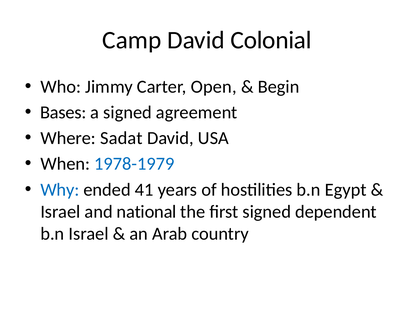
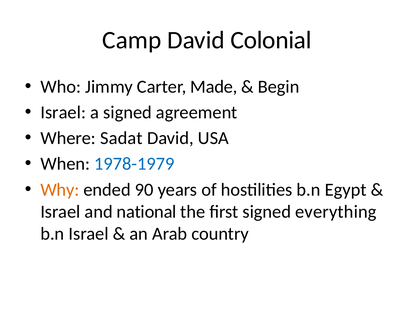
Open: Open -> Made
Bases at (63, 113): Bases -> Israel
Why colour: blue -> orange
41: 41 -> 90
dependent: dependent -> everything
